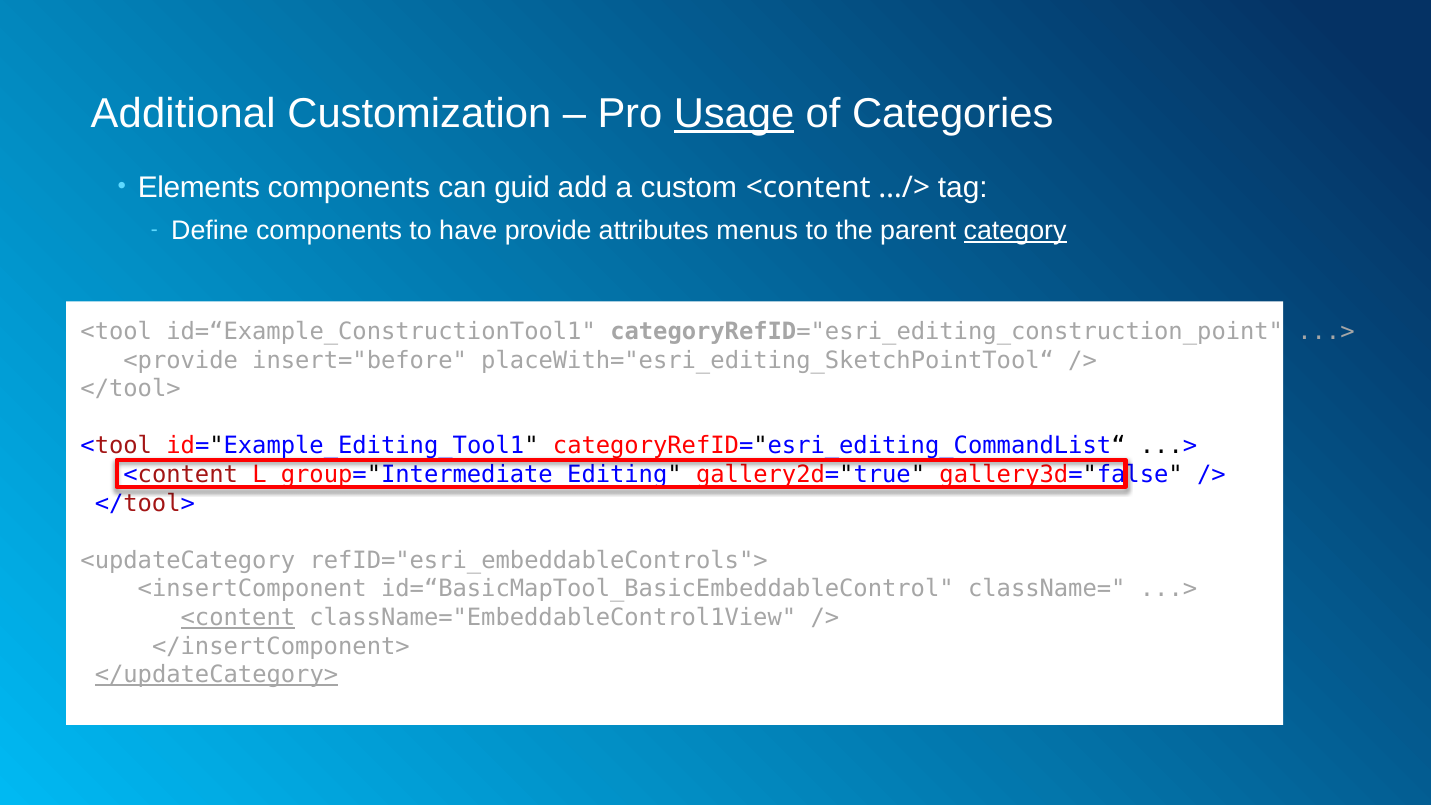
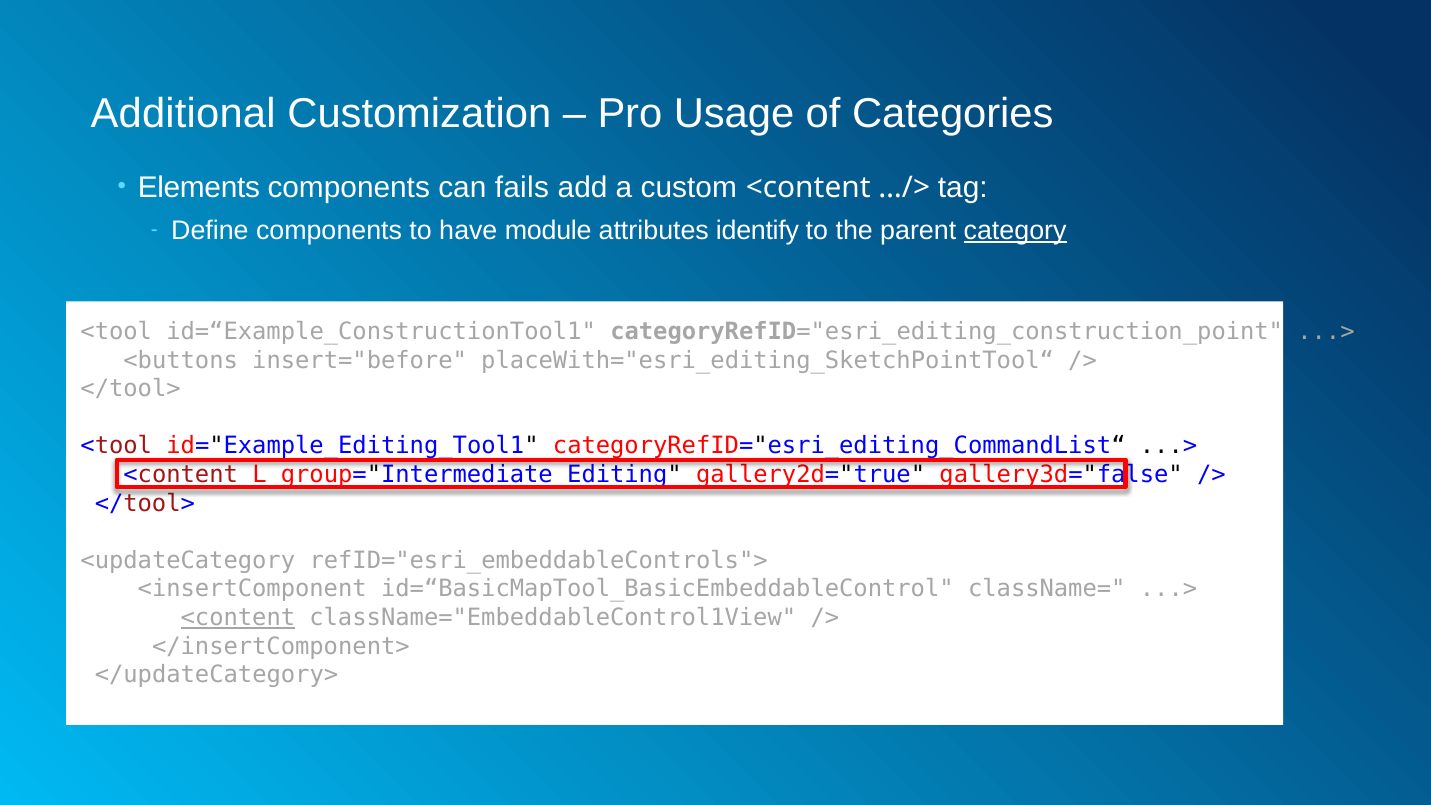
Usage underline: present -> none
guid: guid -> fails
provide: provide -> module
menus: menus -> identify
<provide: <provide -> <buttons
</updateCategory> underline: present -> none
